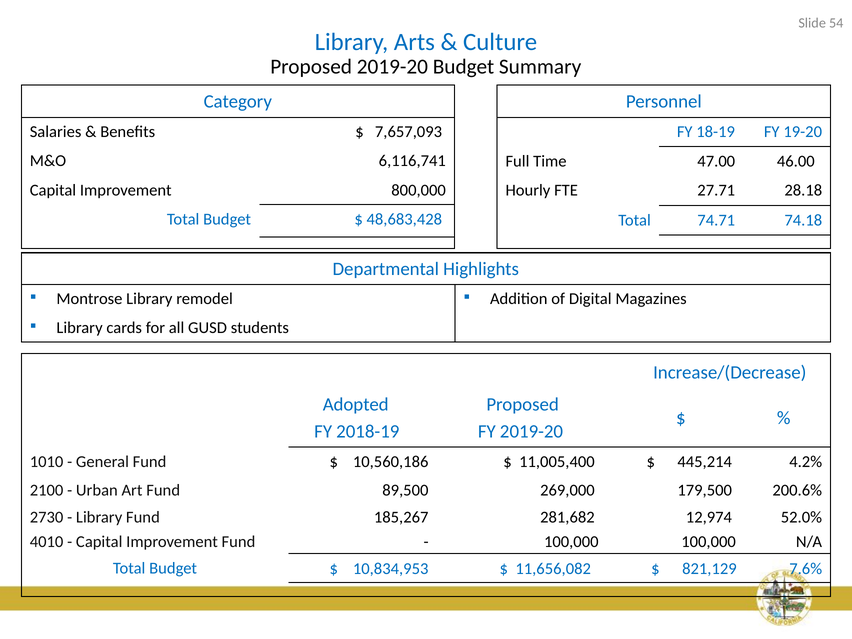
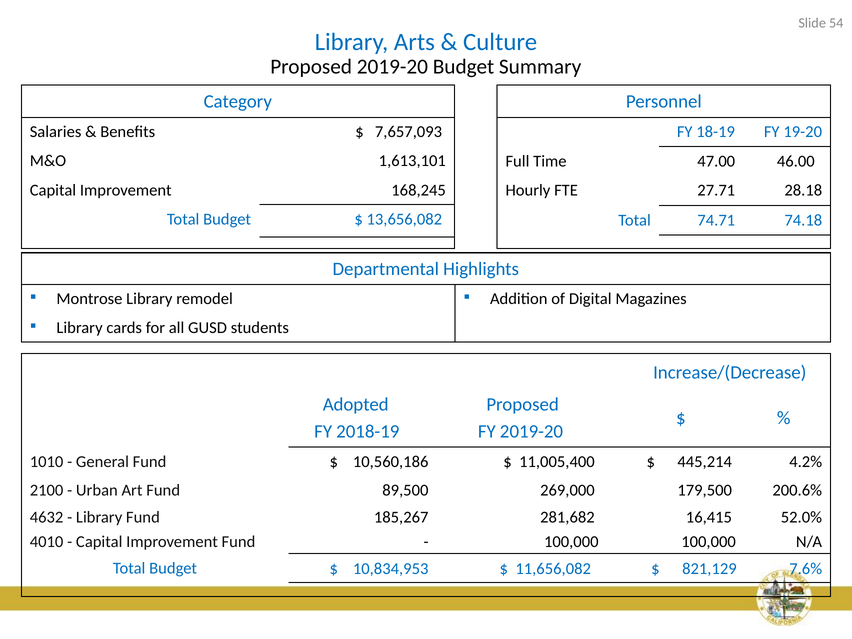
6,116,741: 6,116,741 -> 1,613,101
800,000: 800,000 -> 168,245
48,683,428: 48,683,428 -> 13,656,082
2730: 2730 -> 4632
12,974: 12,974 -> 16,415
